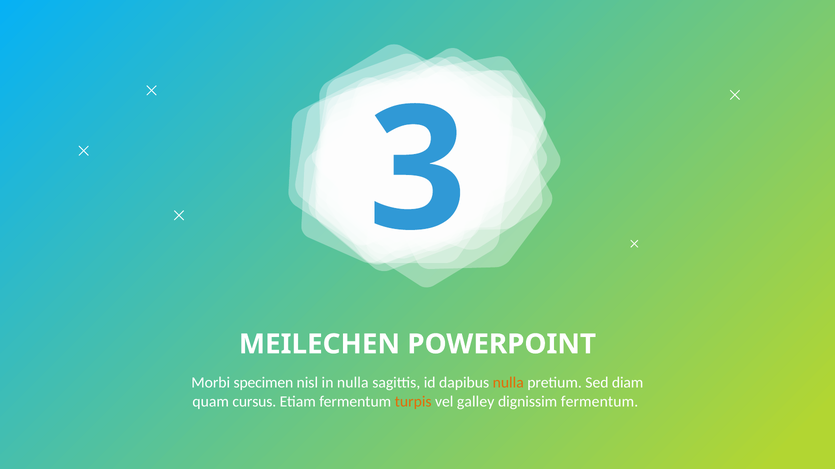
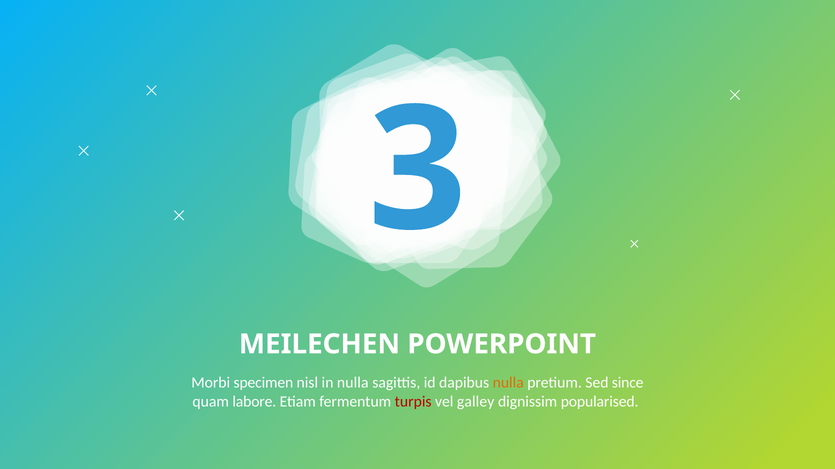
diam: diam -> since
cursus: cursus -> labore
turpis colour: orange -> red
dignissim fermentum: fermentum -> popularised
